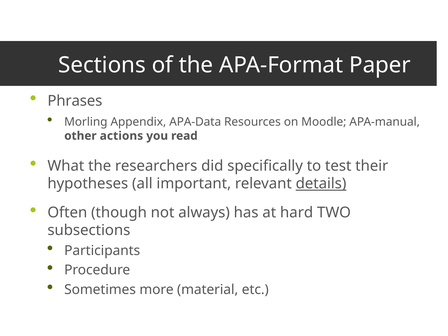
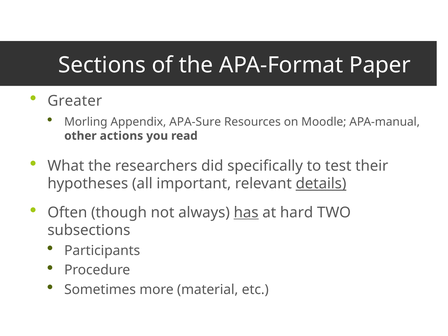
Phrases: Phrases -> Greater
APA-Data: APA-Data -> APA-Sure
has underline: none -> present
